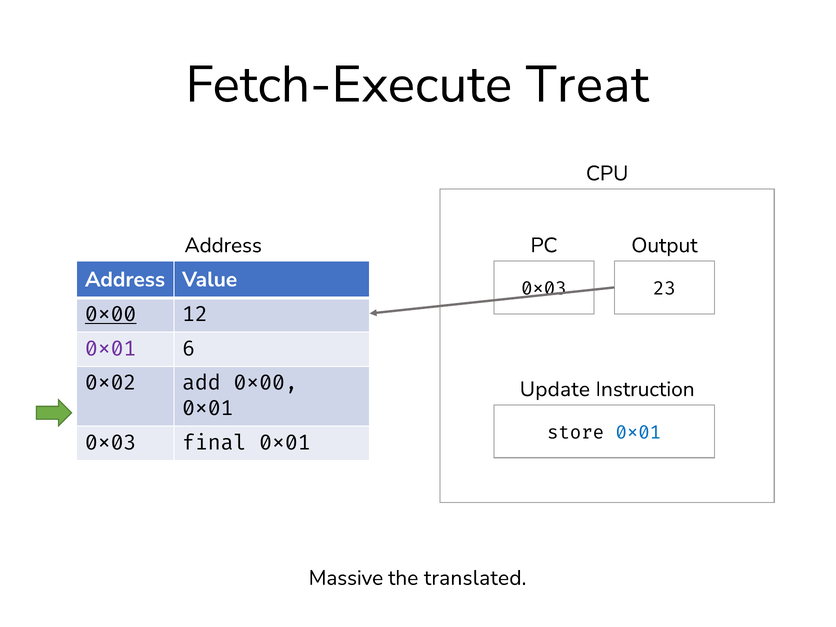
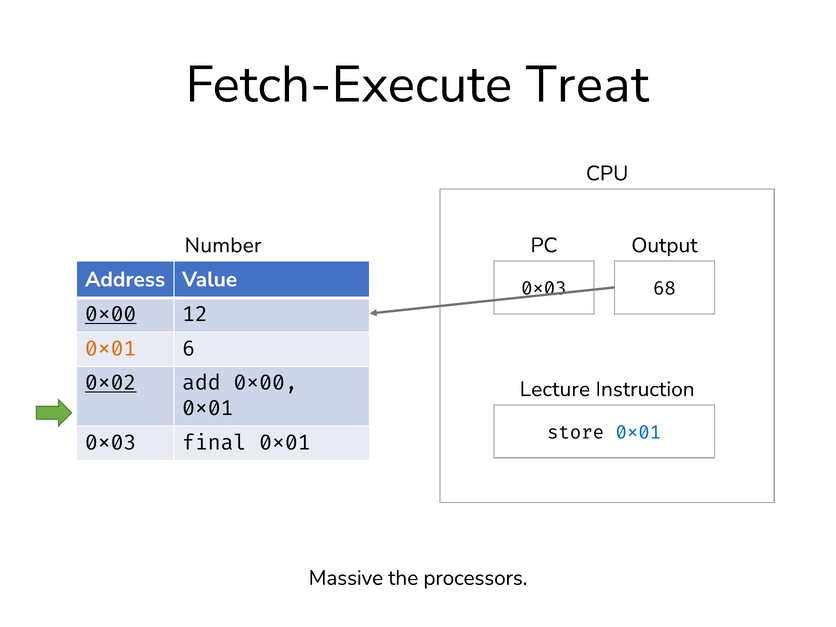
Address at (223, 245): Address -> Number
23: 23 -> 68
0x01 at (111, 349) colour: purple -> orange
0x02 underline: none -> present
Update: Update -> Lecture
translated: translated -> processors
